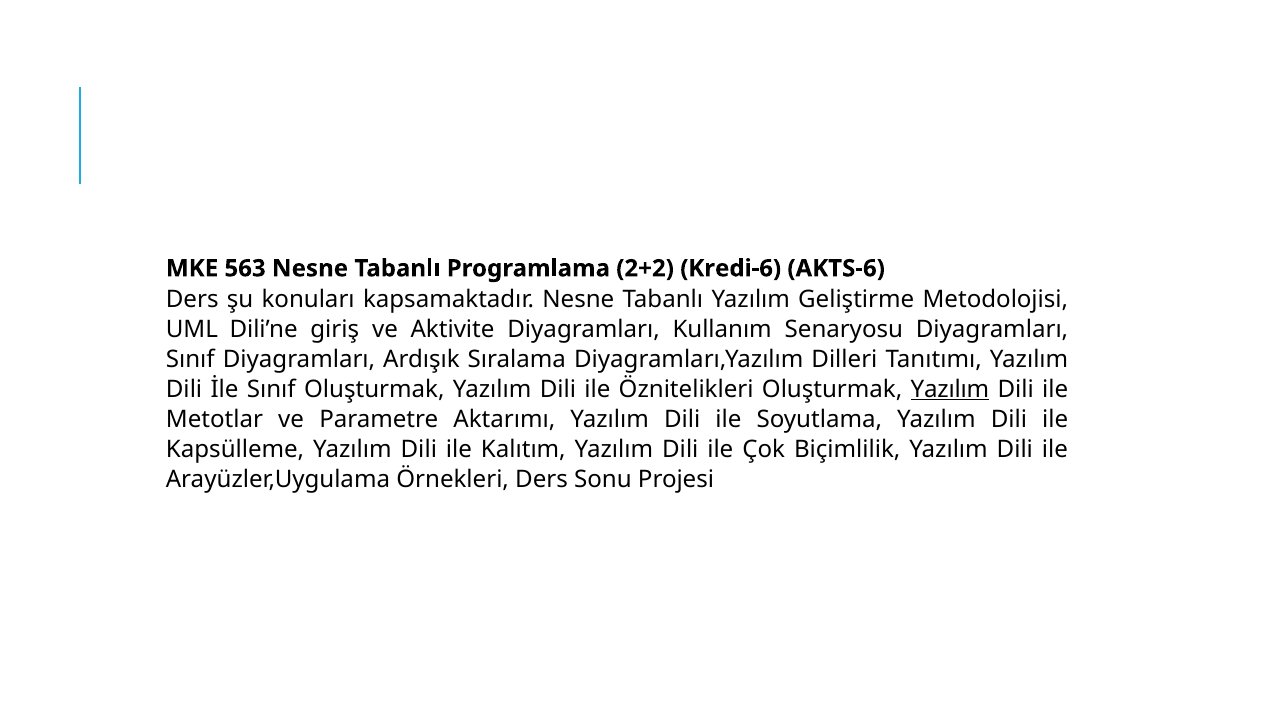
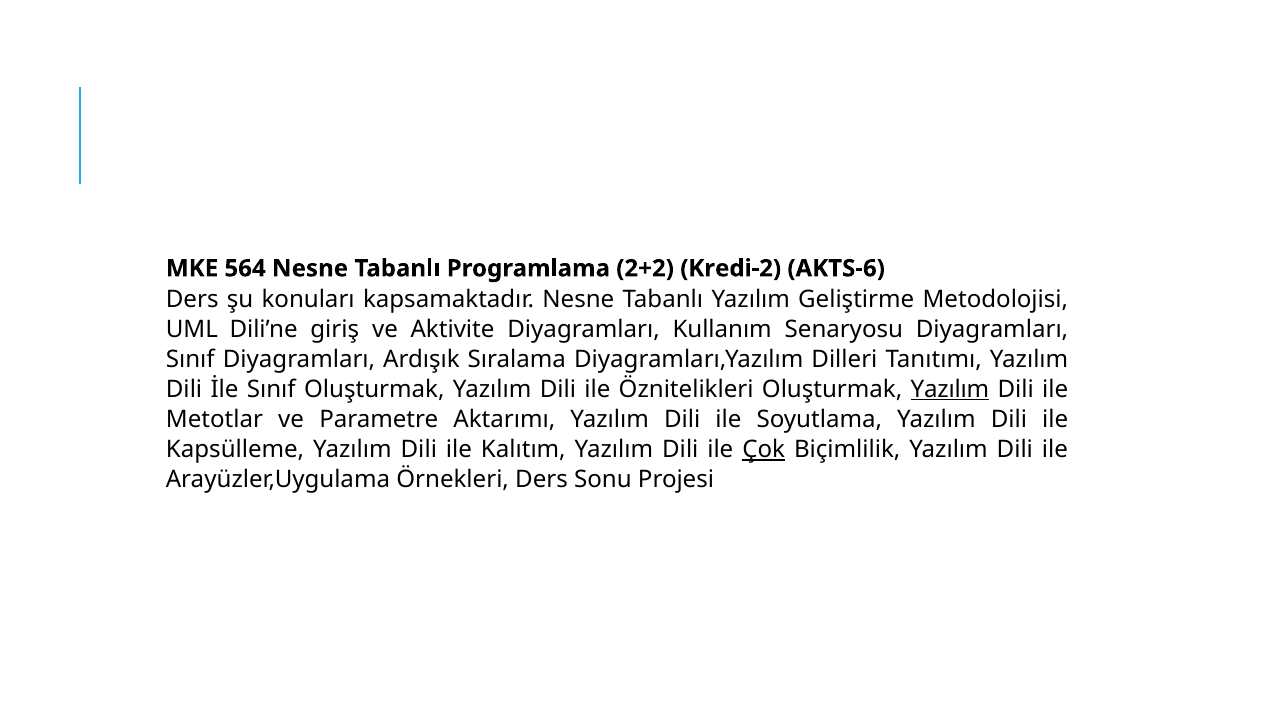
563: 563 -> 564
Kredi-6: Kredi-6 -> Kredi-2
Çok underline: none -> present
